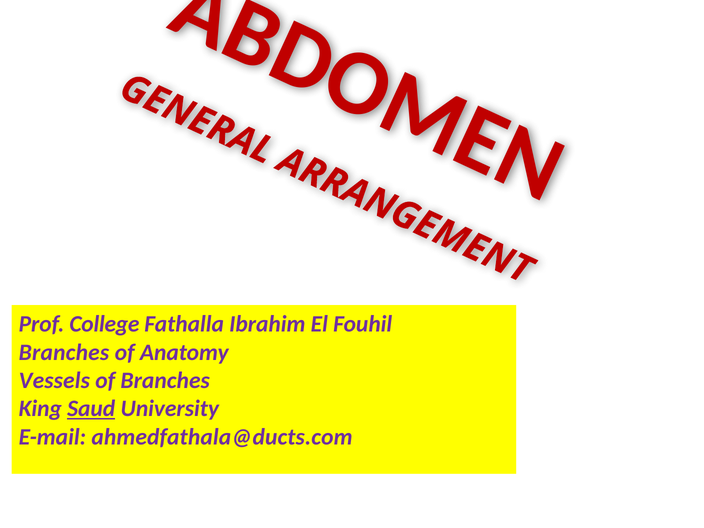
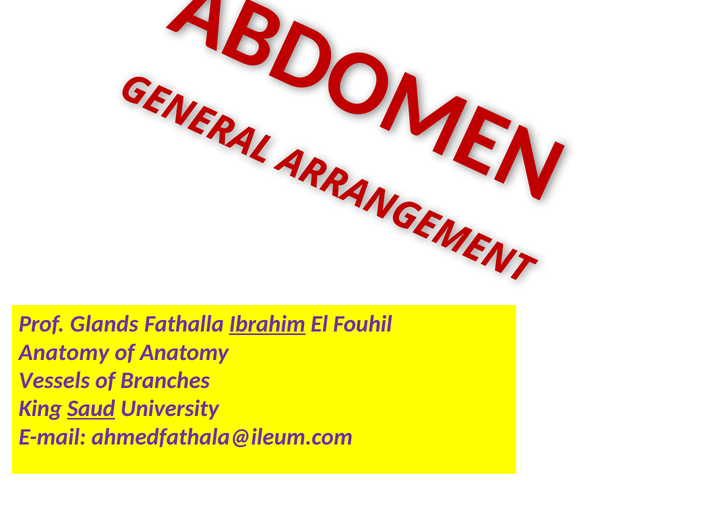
College: College -> Glands
Ibrahim underline: none -> present
Branches at (64, 352): Branches -> Anatomy
ahmedfathala@ducts.com: ahmedfathala@ducts.com -> ahmedfathala@ileum.com
